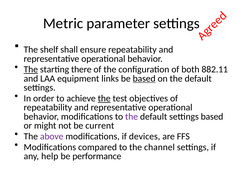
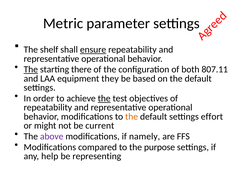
ensure underline: none -> present
882.11: 882.11 -> 807.11
links: links -> they
based at (144, 79) underline: present -> none
the at (132, 117) colour: purple -> orange
settings based: based -> effort
devices: devices -> namely
channel: channel -> purpose
performance: performance -> representing
